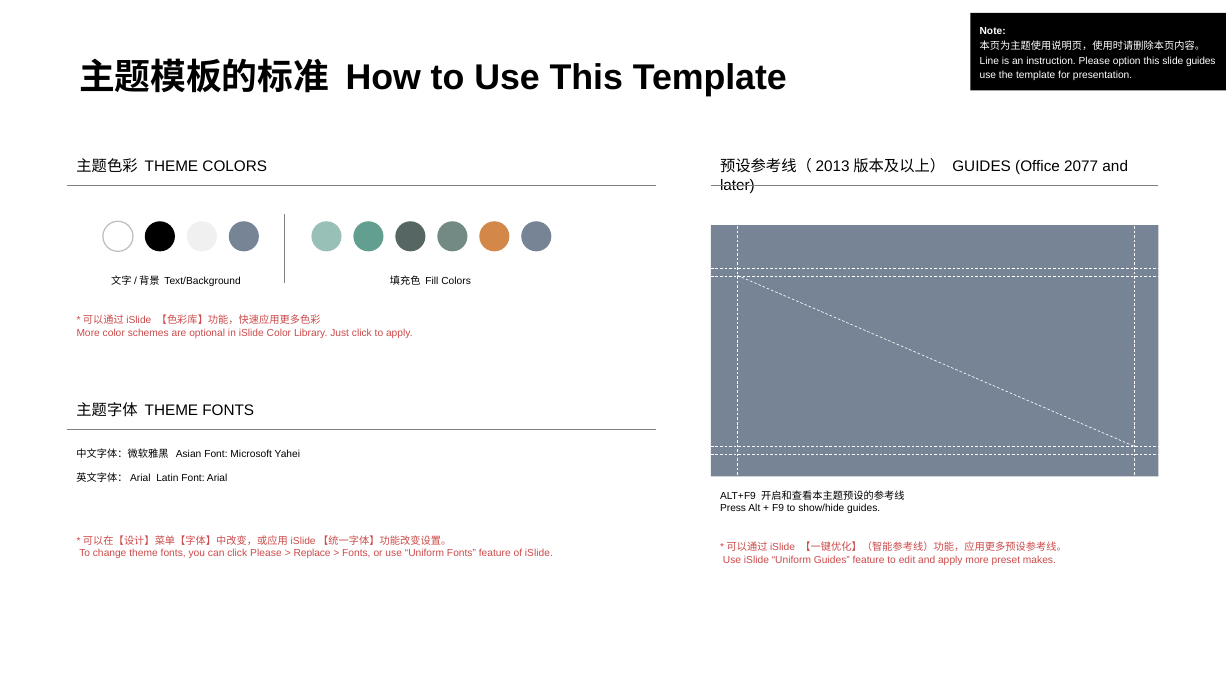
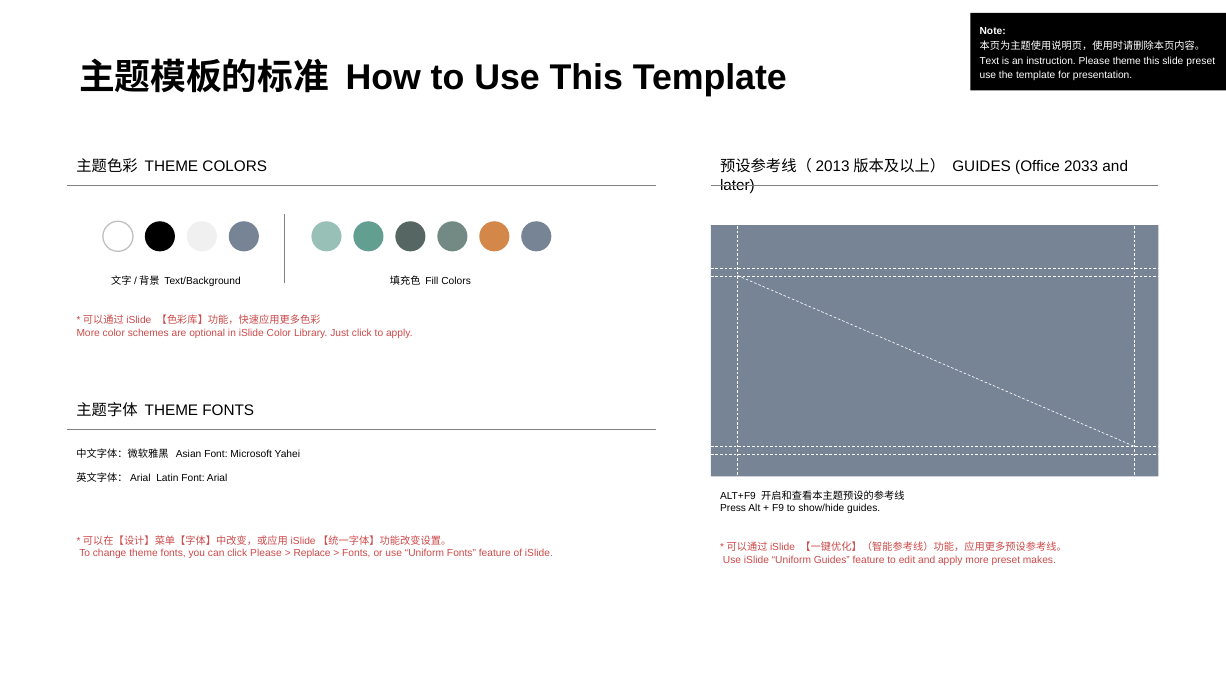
Line: Line -> Text
Please option: option -> theme
slide guides: guides -> preset
2077: 2077 -> 2033
